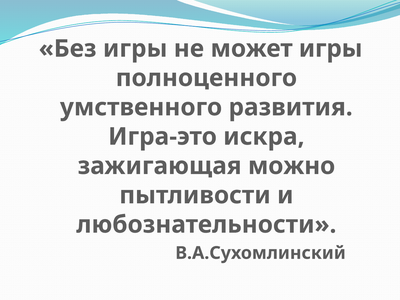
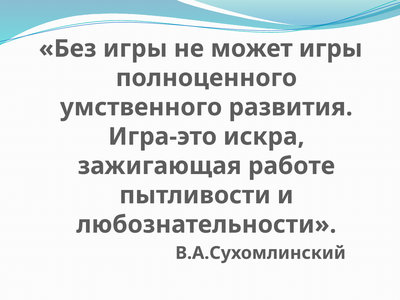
можно: можно -> работе
